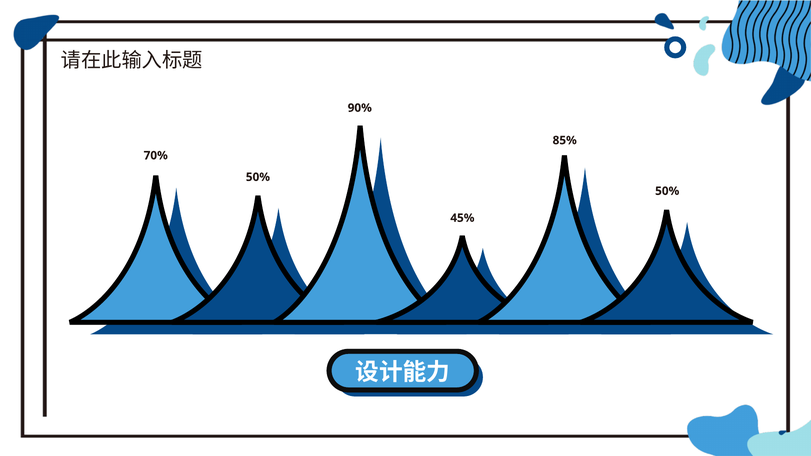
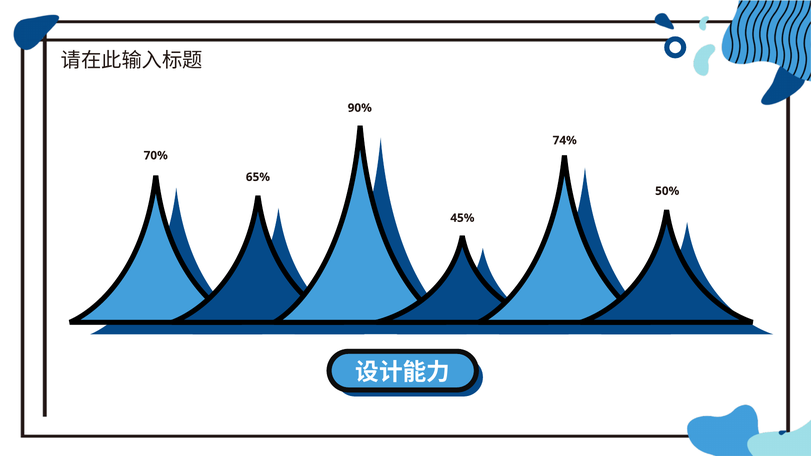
85%: 85% -> 74%
50% at (258, 177): 50% -> 65%
